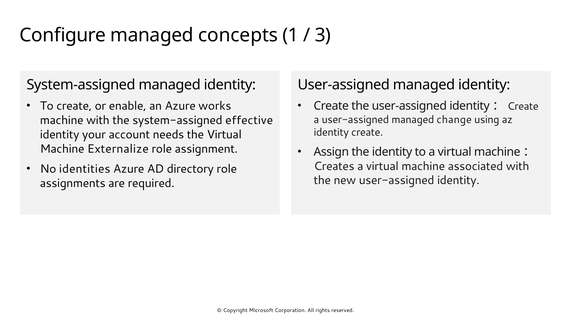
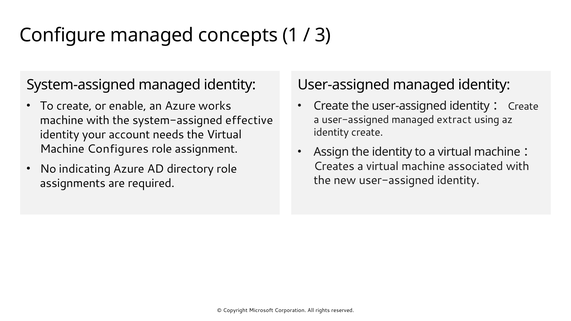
change: change -> extract
Externalize: Externalize -> Configures
identities: identities -> indicating
